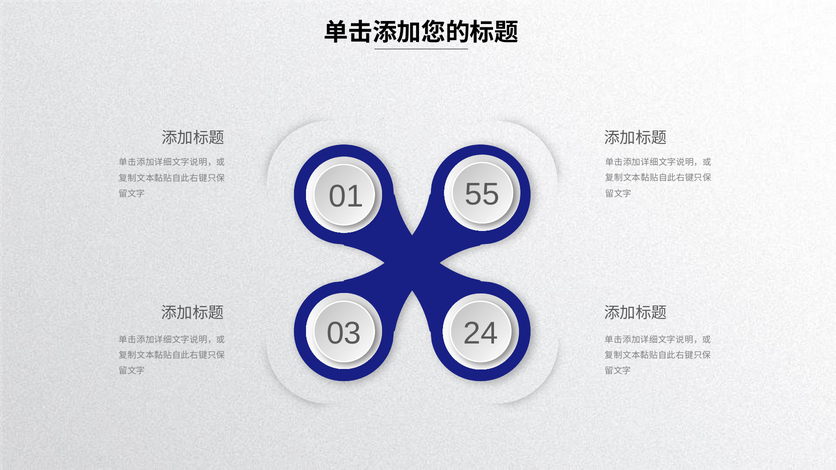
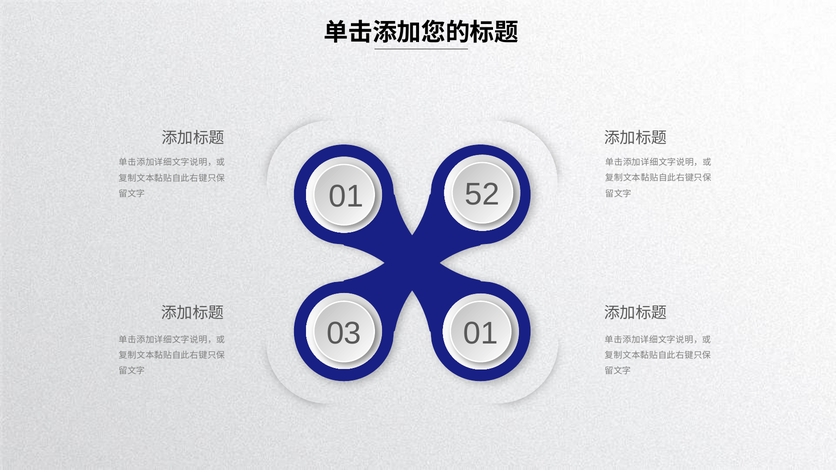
55: 55 -> 52
03 24: 24 -> 01
